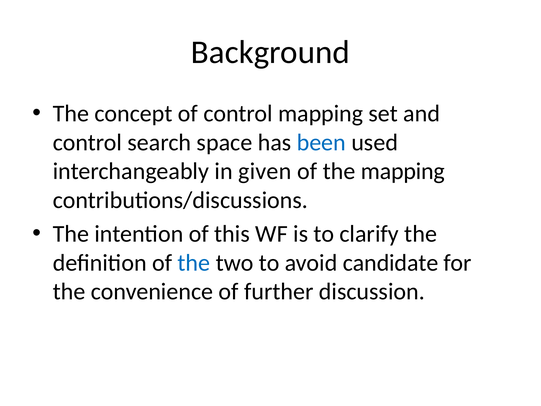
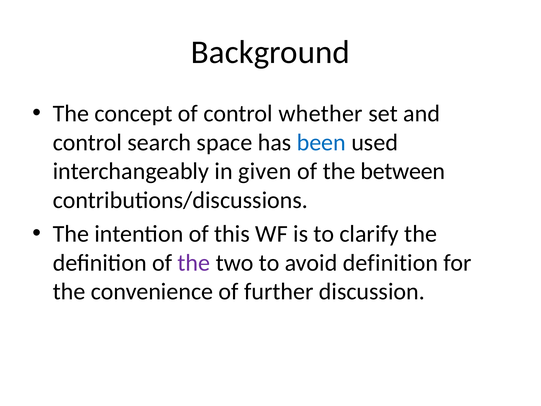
control mapping: mapping -> whether
the mapping: mapping -> between
the at (194, 263) colour: blue -> purple
avoid candidate: candidate -> definition
